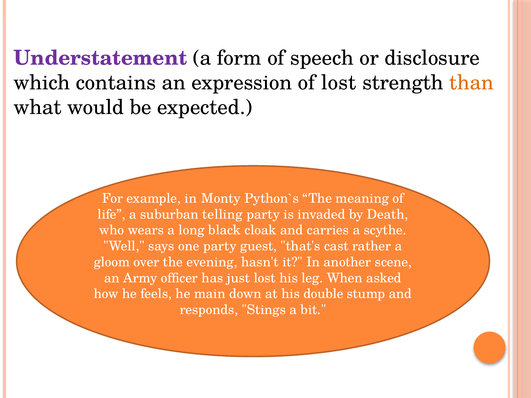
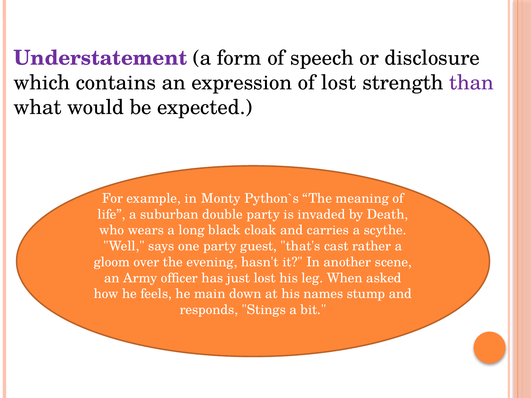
than colour: orange -> purple
telling: telling -> double
double: double -> names
